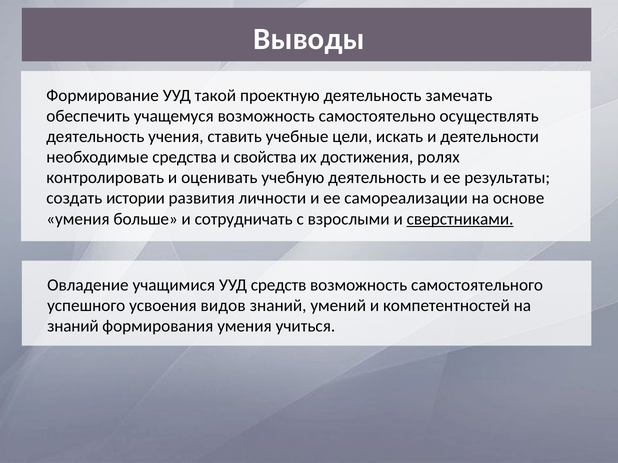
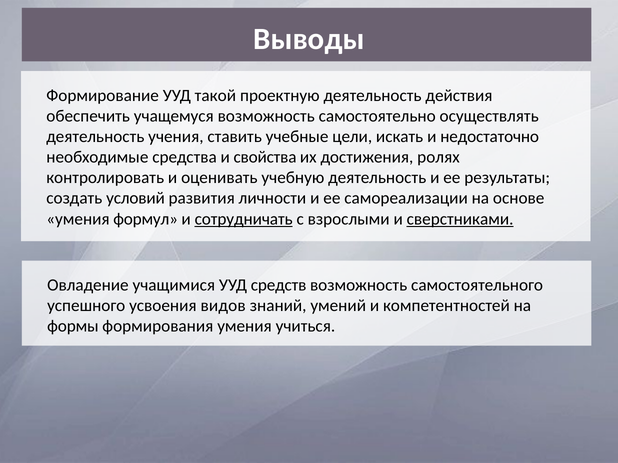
замечать: замечать -> действия
деятельности: деятельности -> недостаточно
истории: истории -> условий
больше: больше -> формул
сотрудничать underline: none -> present
знаний at (73, 326): знаний -> формы
